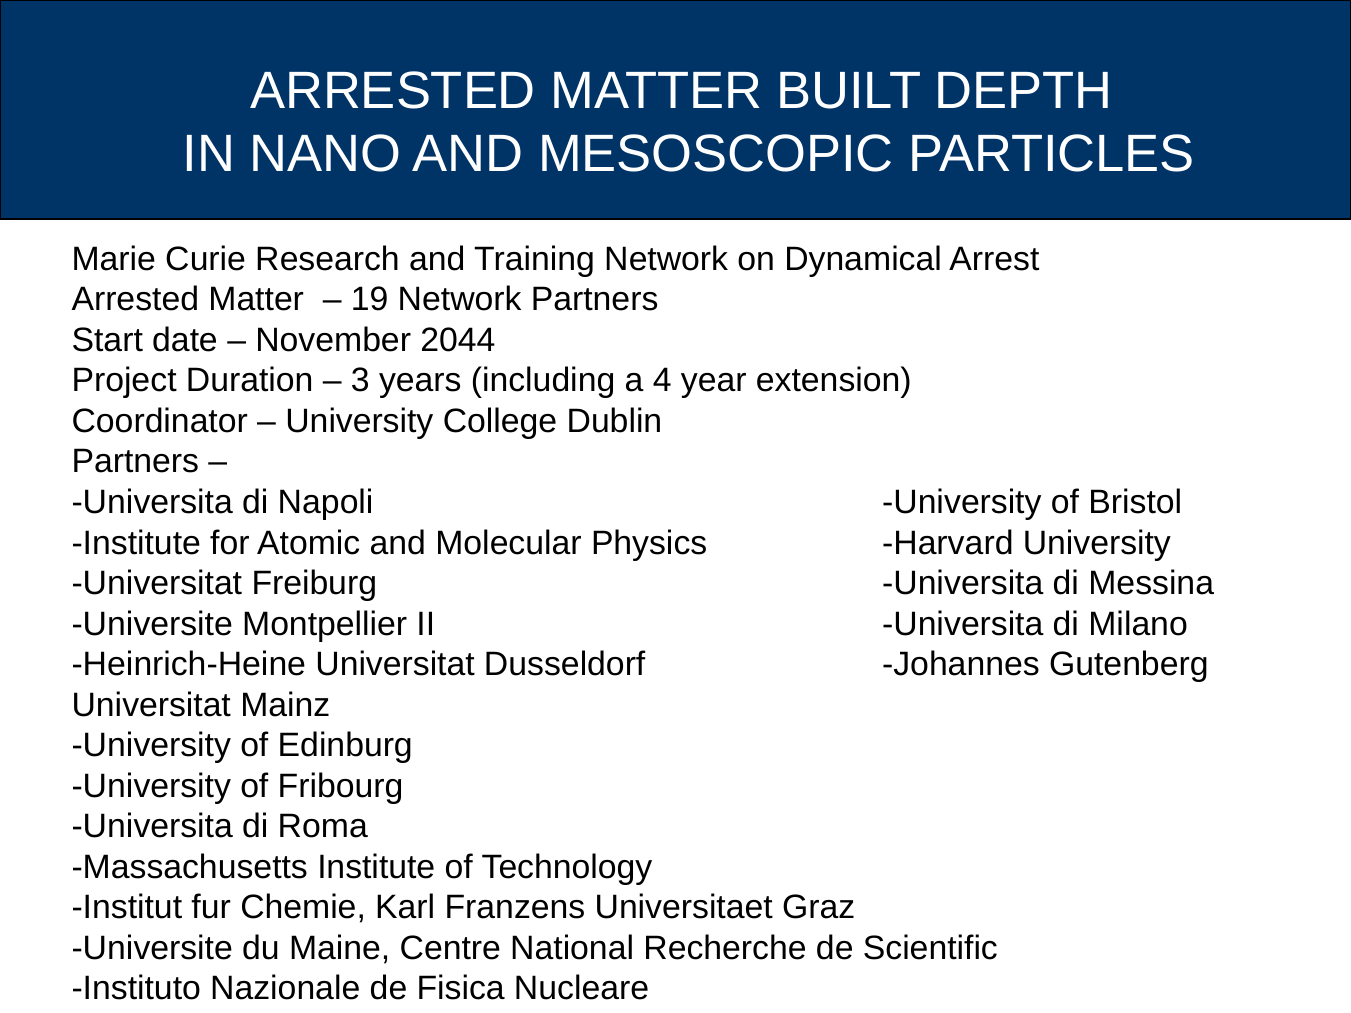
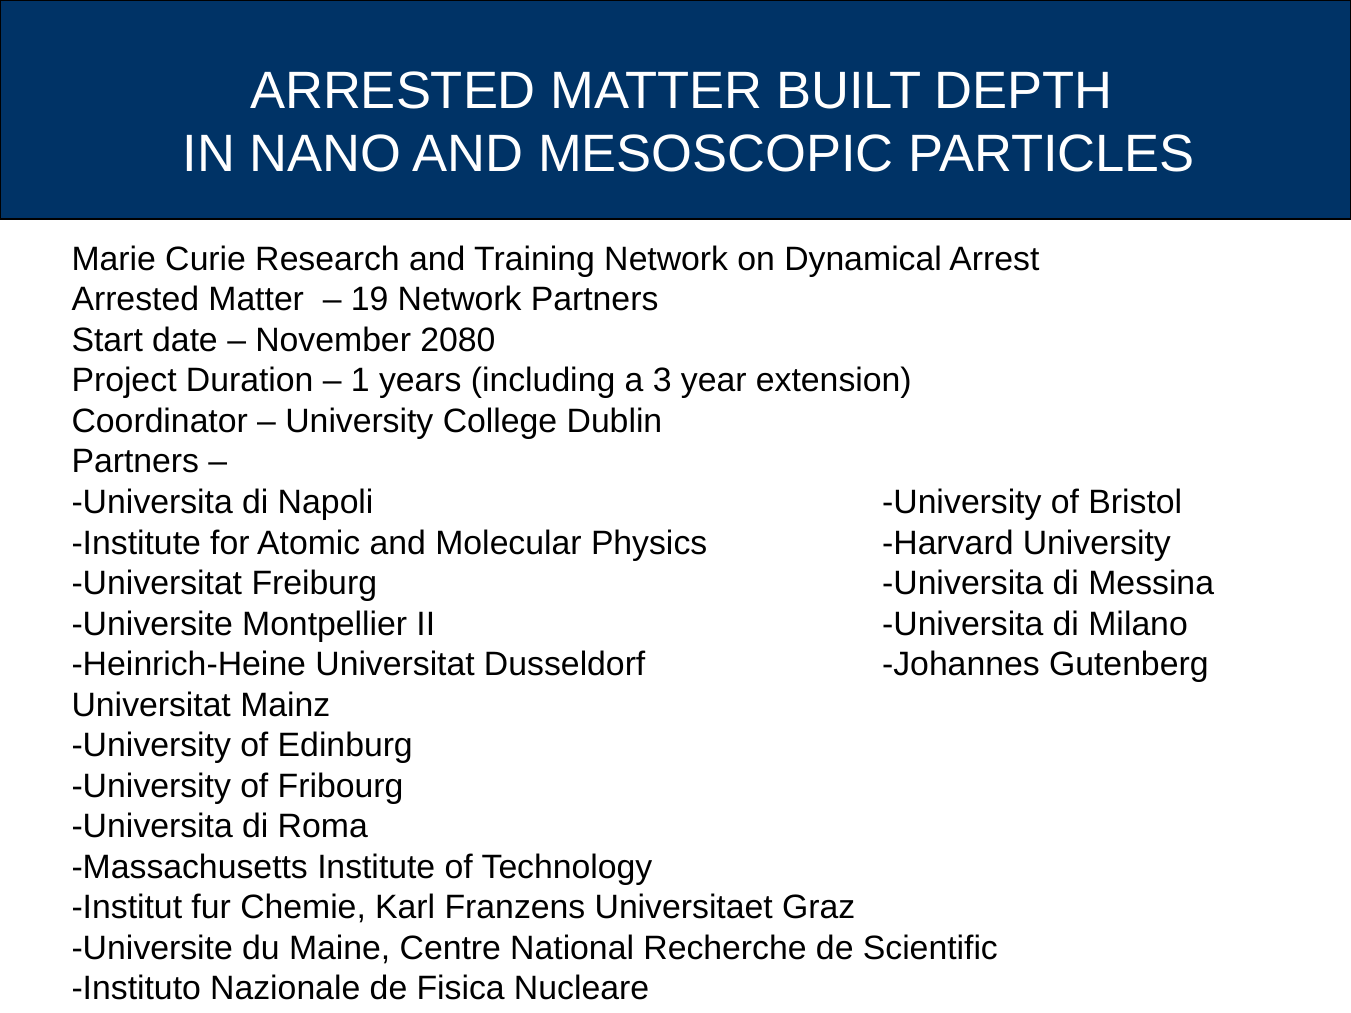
2044: 2044 -> 2080
3: 3 -> 1
4: 4 -> 3
